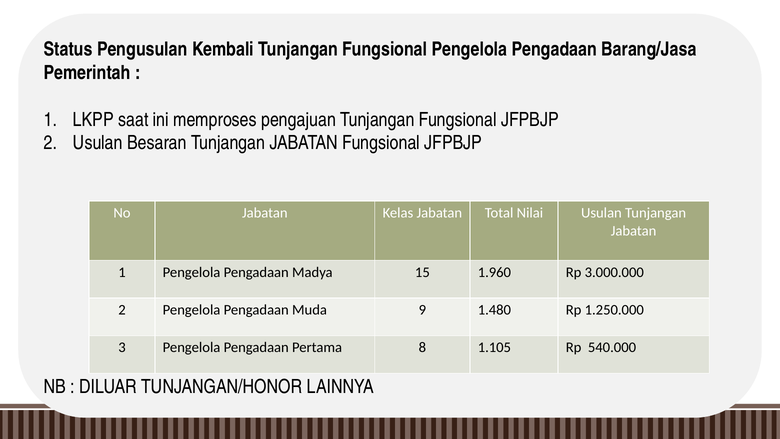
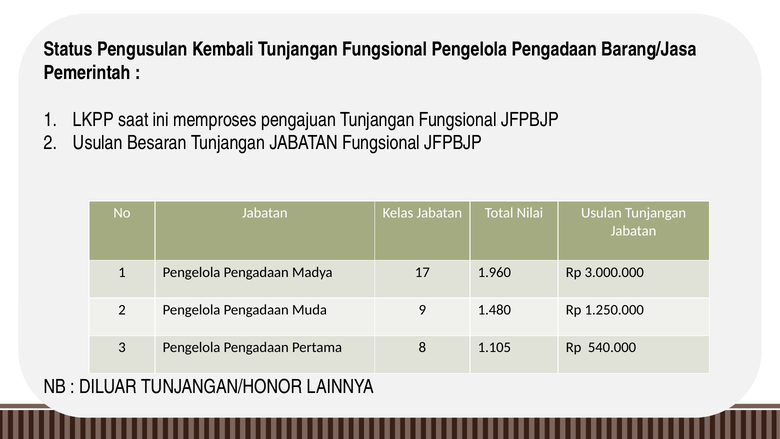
15: 15 -> 17
